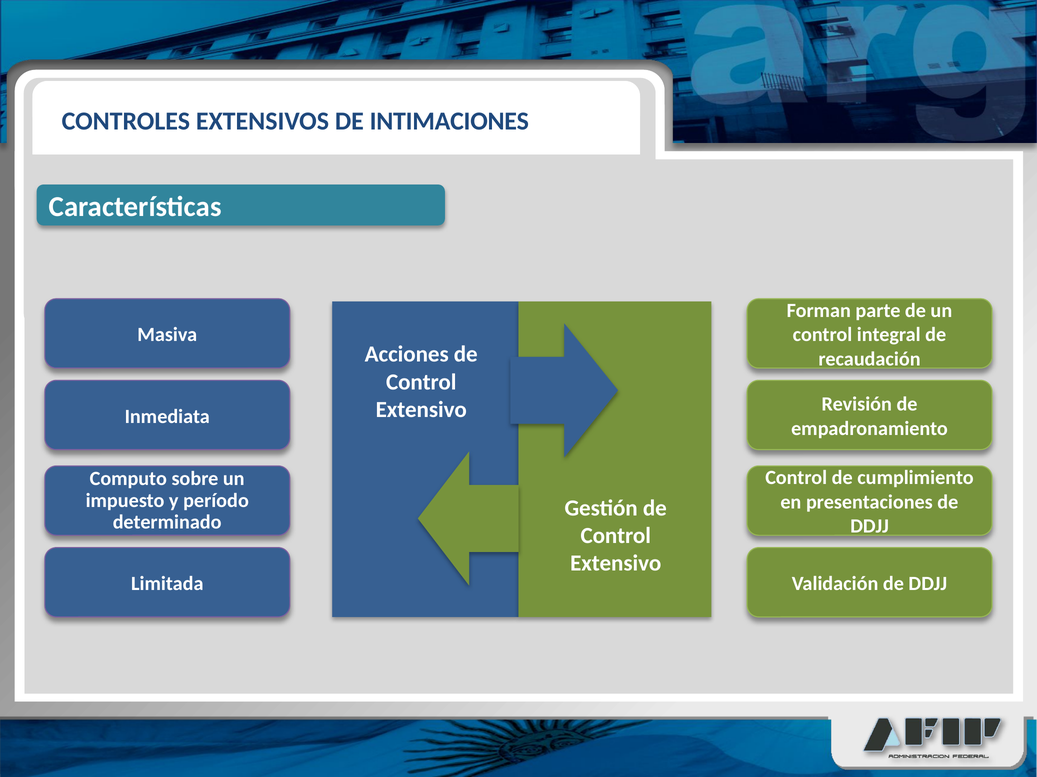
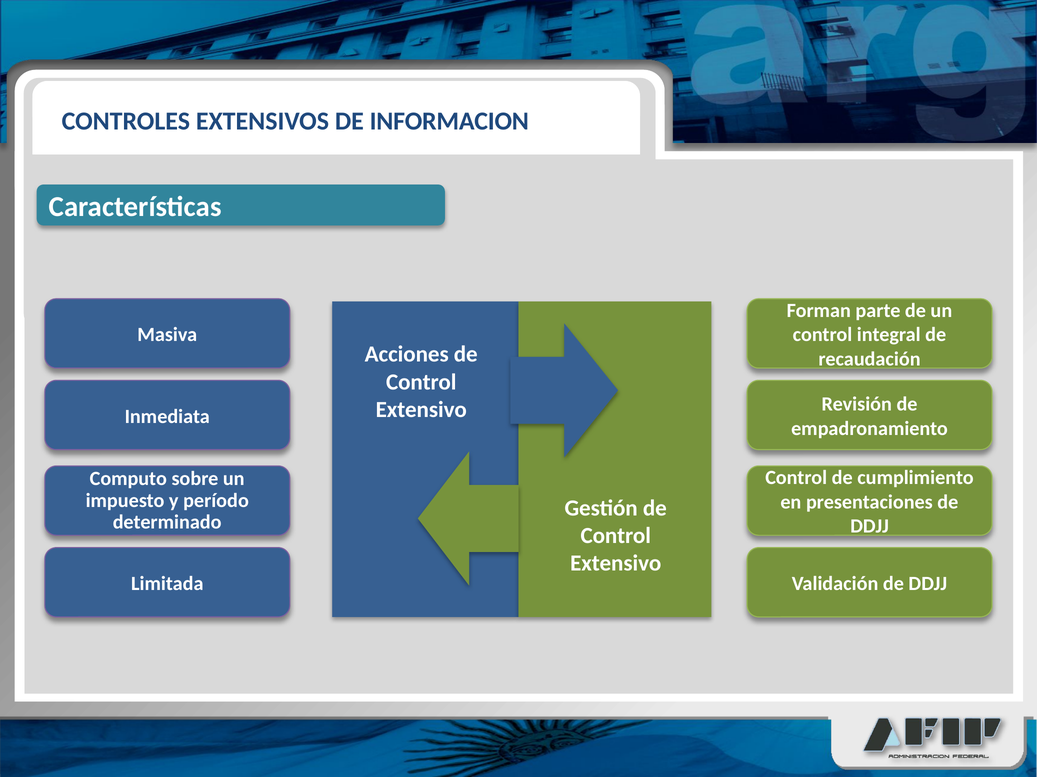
INTIMACIONES: INTIMACIONES -> INFORMACION
